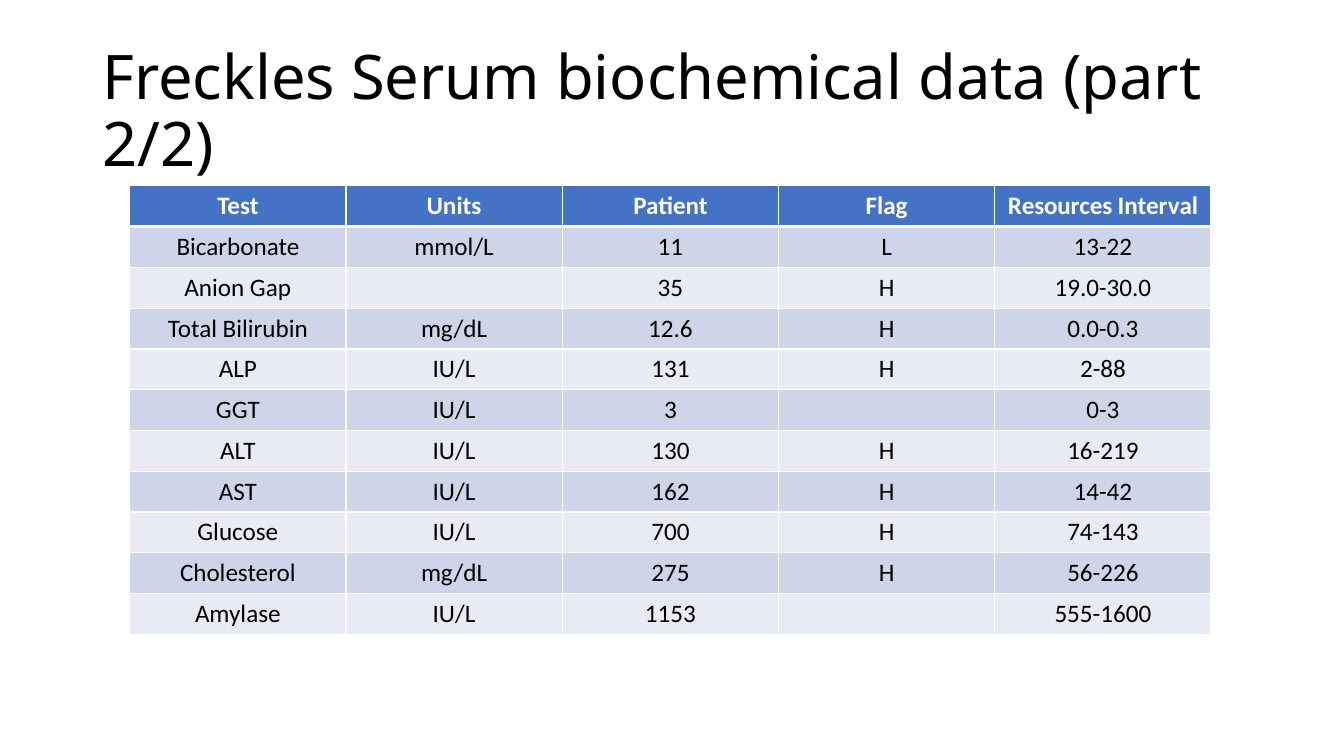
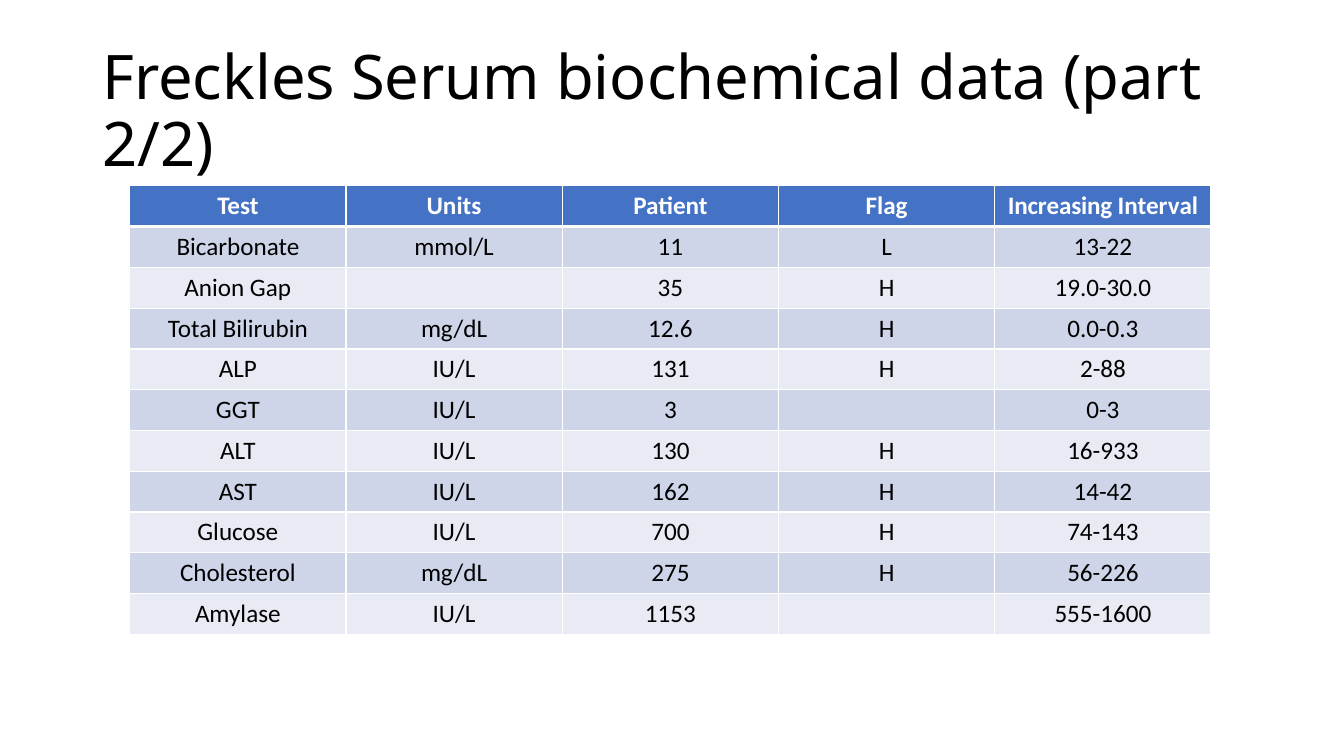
Resources: Resources -> Increasing
16-219: 16-219 -> 16-933
